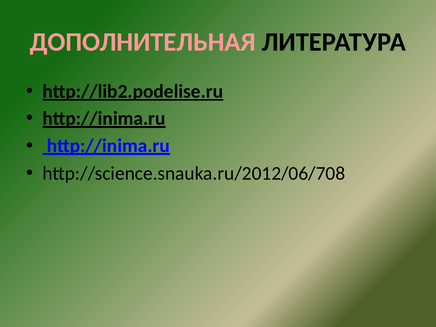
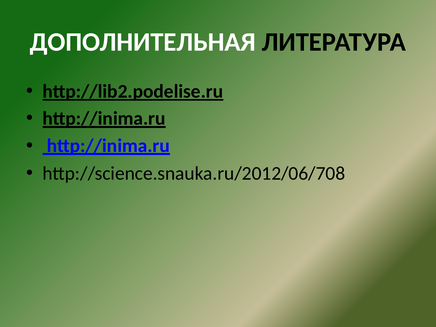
ДОПОЛНИТЕЛЬНАЯ colour: pink -> white
